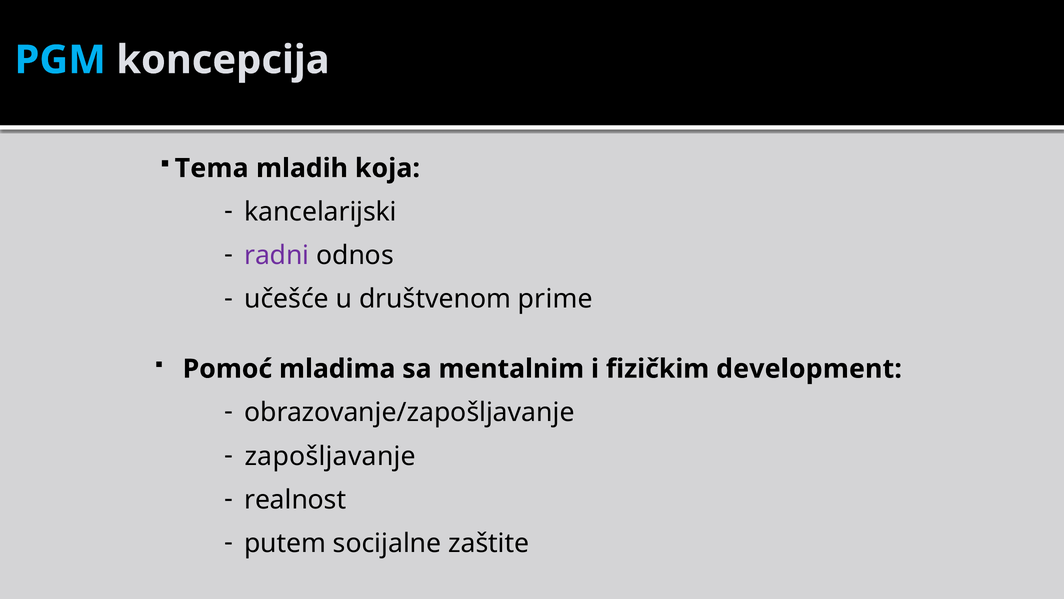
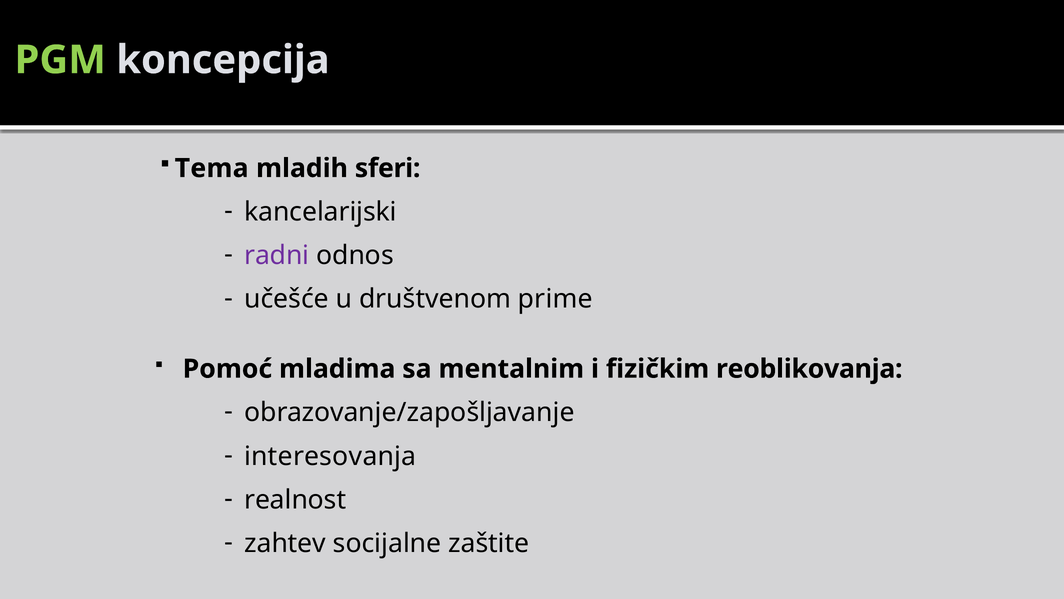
PGM colour: light blue -> light green
koja: koja -> sferi
development: development -> reoblikovanja
zapošljavanje: zapošljavanje -> interesovanja
putem: putem -> zahtev
